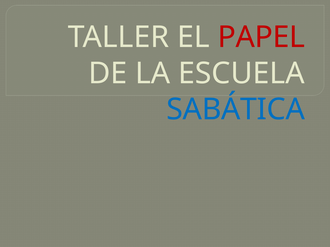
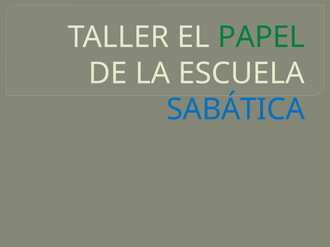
PAPEL colour: red -> green
